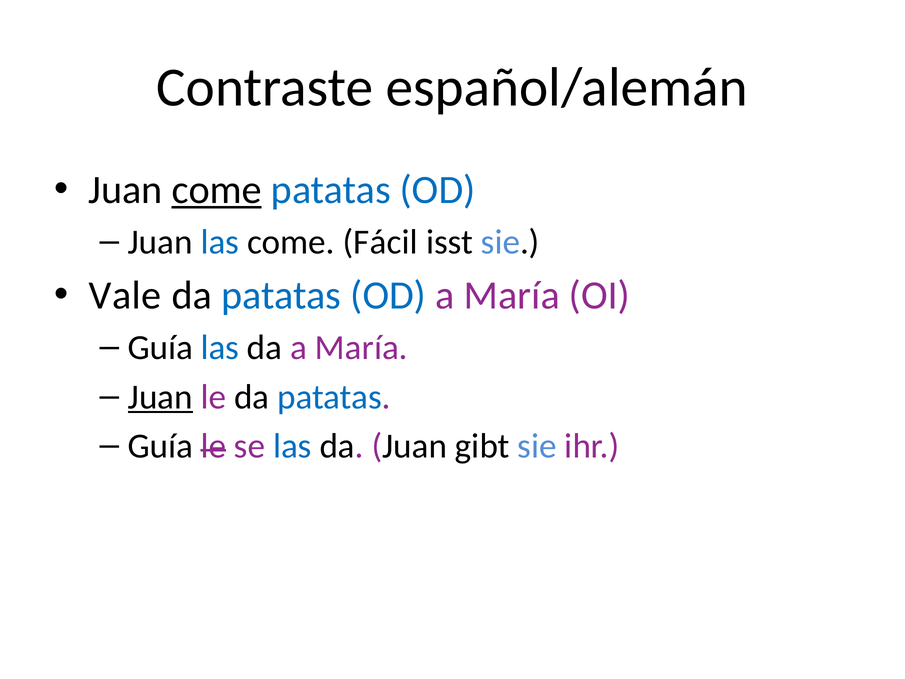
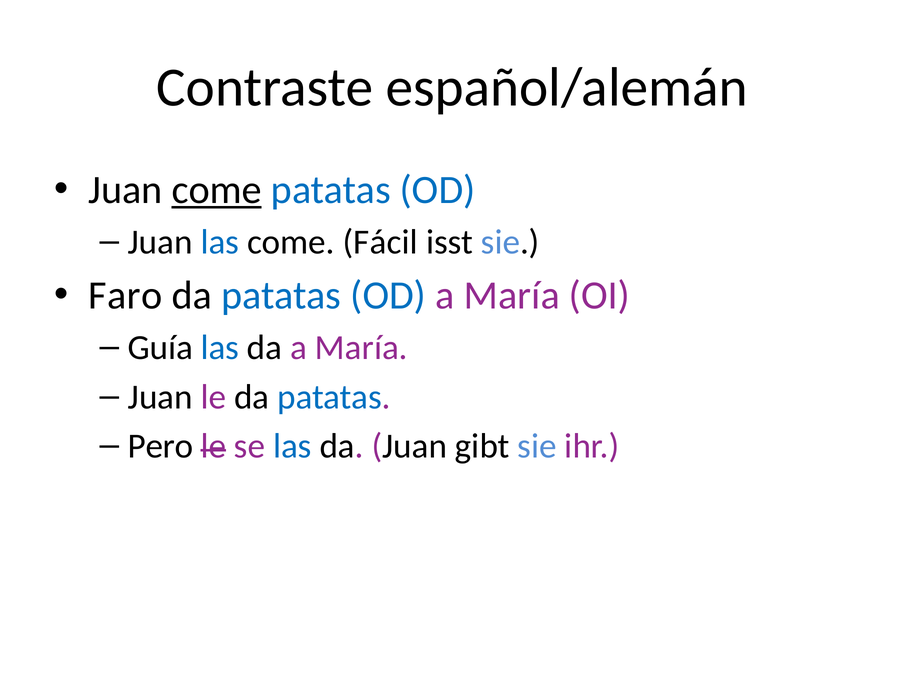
Vale: Vale -> Faro
Juan at (160, 397) underline: present -> none
Guía at (160, 446): Guía -> Pero
